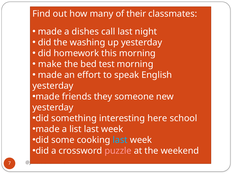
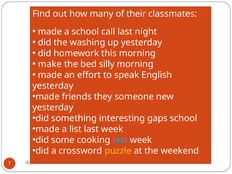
a dishes: dishes -> school
test: test -> silly
here: here -> gaps
puzzle colour: pink -> yellow
